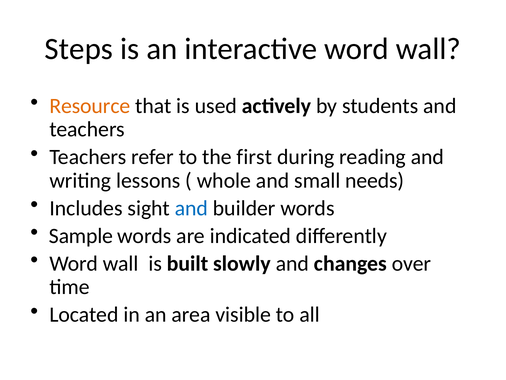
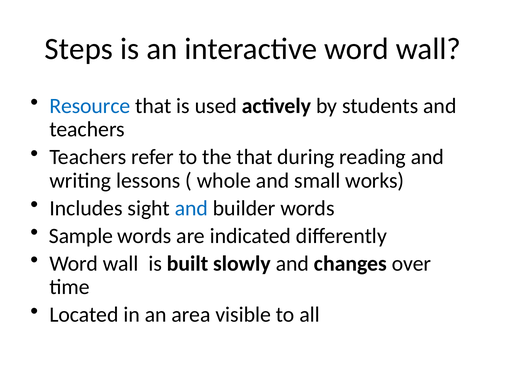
Resource colour: orange -> blue
the first: first -> that
needs: needs -> works
